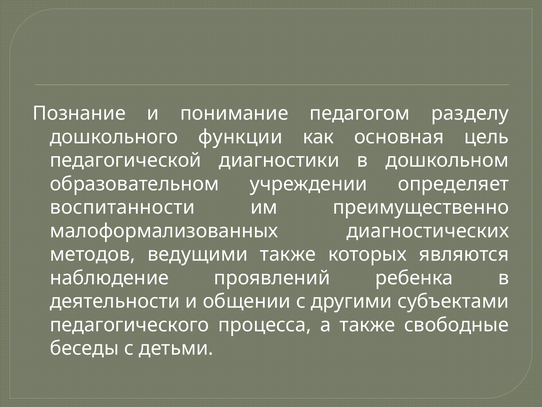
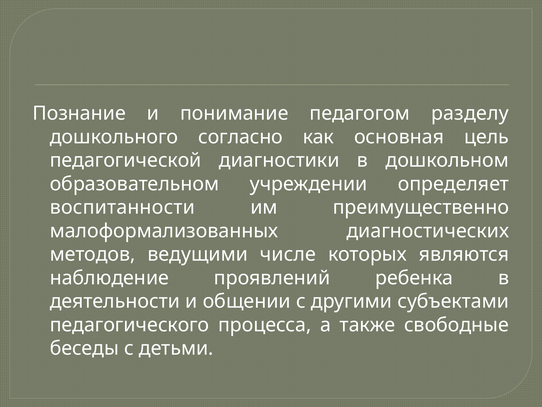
функции: функции -> согласно
ведущими также: также -> числе
